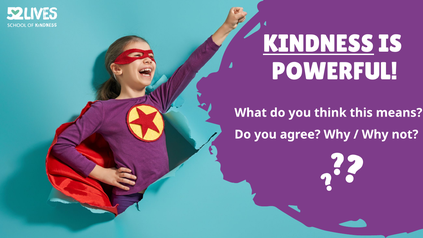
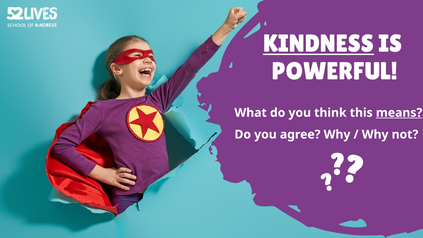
means underline: none -> present
